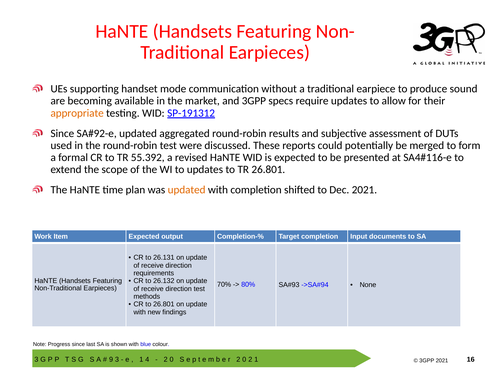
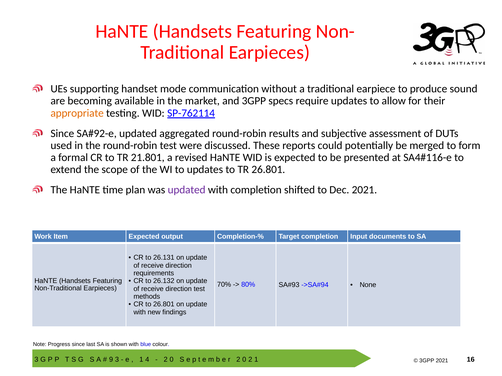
SP-191312: SP-191312 -> SP-762114
55.392: 55.392 -> 21.801
updated at (187, 190) colour: orange -> purple
